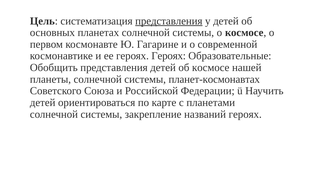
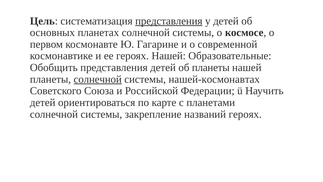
героях Героях: Героях -> Нашей
об космосе: космосе -> планеты
солнечной at (98, 79) underline: none -> present
планет-космонавтах: планет-космонавтах -> нашей-космонавтах
